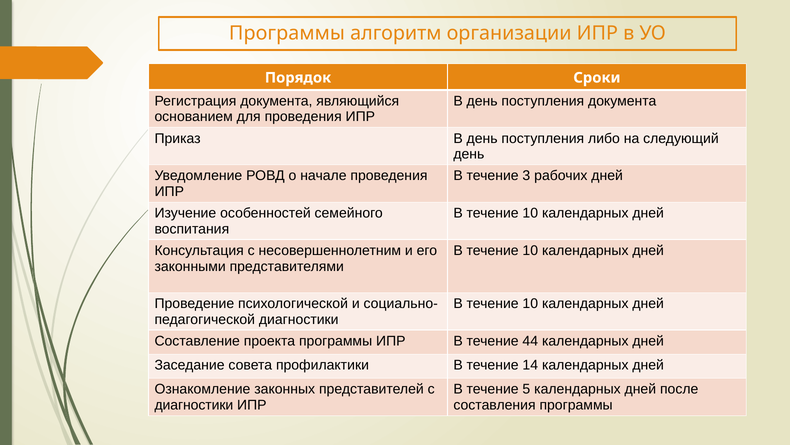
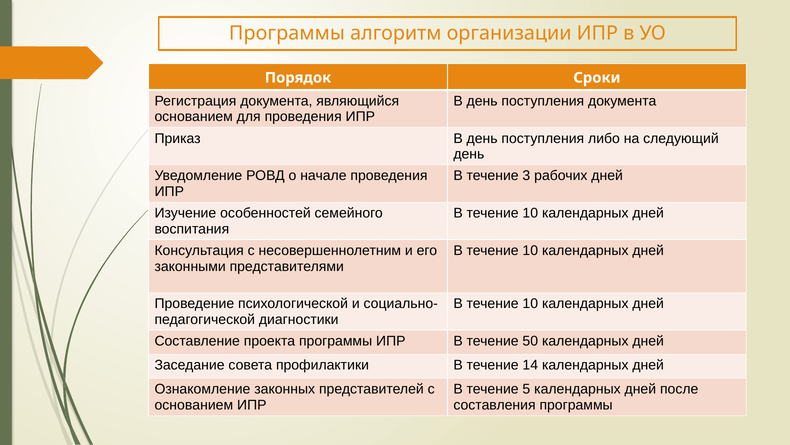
44: 44 -> 50
диагностики at (194, 404): диагностики -> основанием
